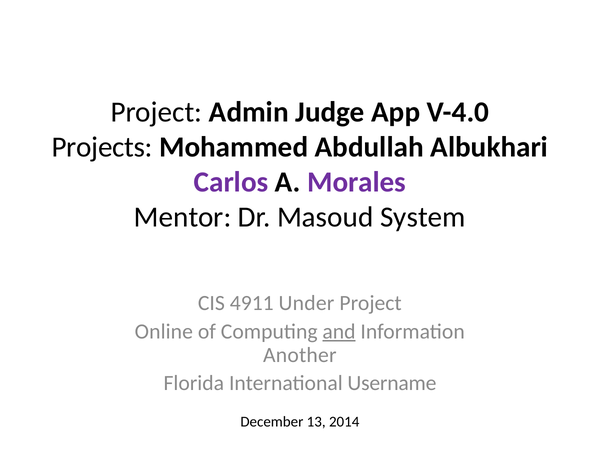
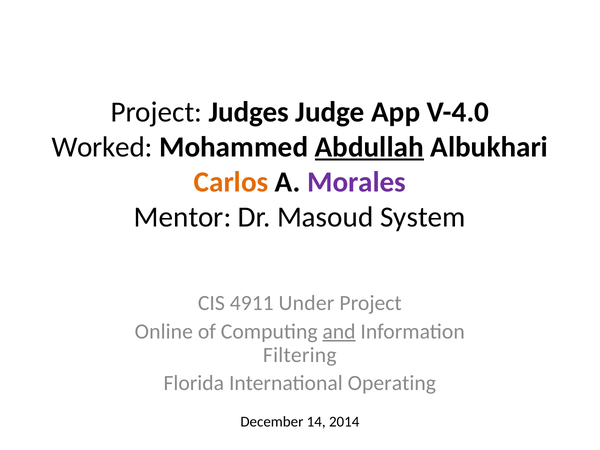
Admin: Admin -> Judges
Projects: Projects -> Worked
Abdullah underline: none -> present
Carlos colour: purple -> orange
Another: Another -> Filtering
Username: Username -> Operating
13: 13 -> 14
